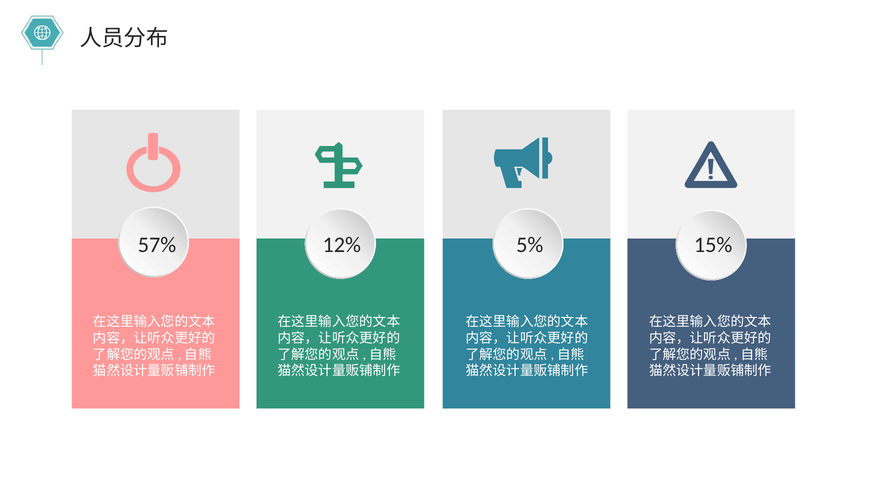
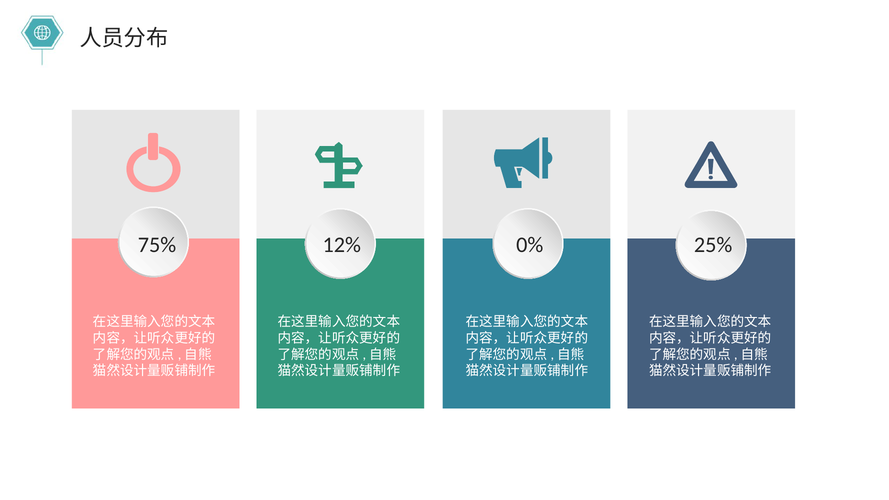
57%: 57% -> 75%
5%: 5% -> 0%
15%: 15% -> 25%
